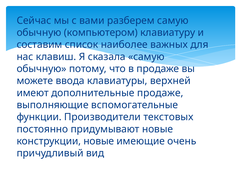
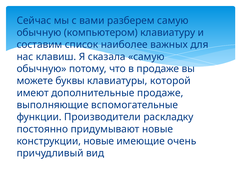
ввода: ввода -> буквы
верхней: верхней -> которой
текстовых: текстовых -> раскладку
